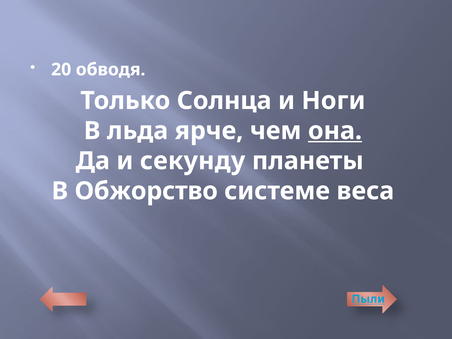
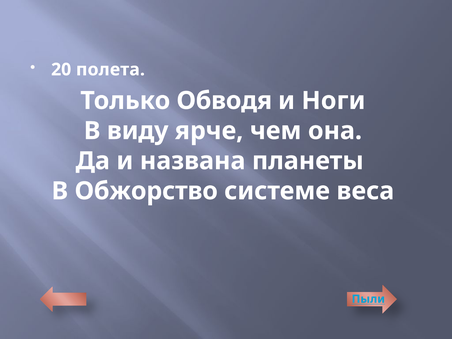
обводя: обводя -> полета
Солнца: Солнца -> Обводя
льда: льда -> виду
она underline: present -> none
секунду: секунду -> названа
